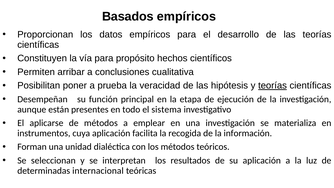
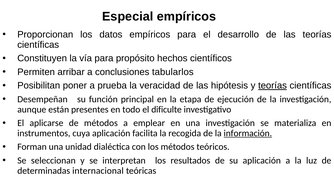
Basados: Basados -> Especial
cualitativa: cualitativa -> tabularlos
sistema: sistema -> dificulte
información underline: none -> present
